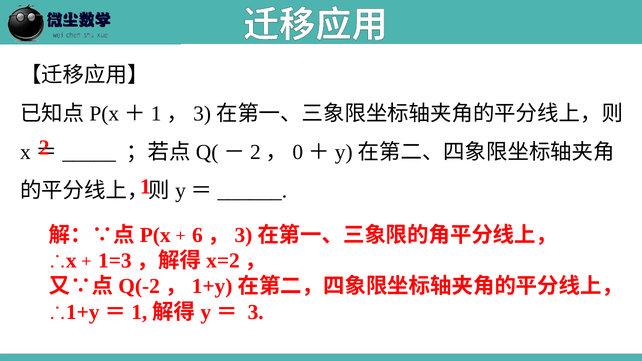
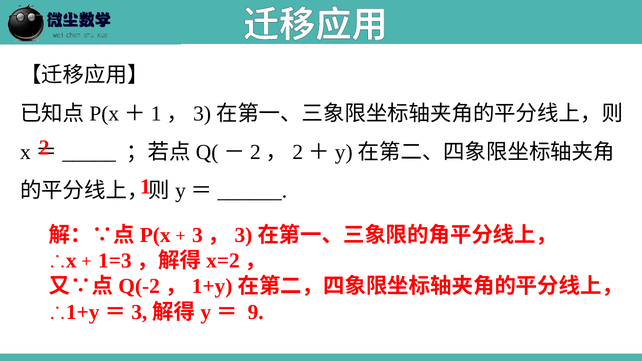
0 at (298, 152): 0 -> 2
6 at (197, 235): 6 -> 3
1 at (139, 312): 1 -> 3
3 at (256, 312): 3 -> 9
